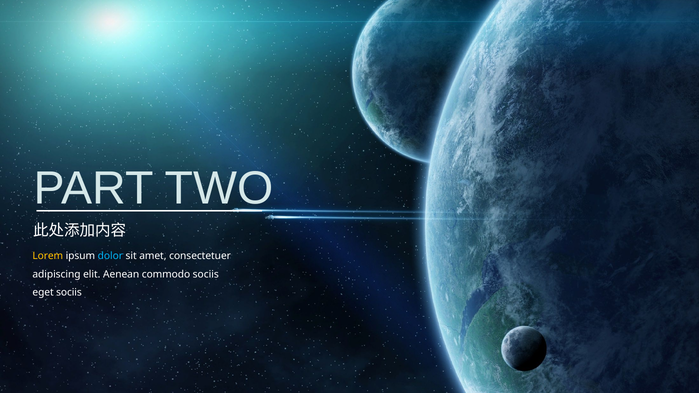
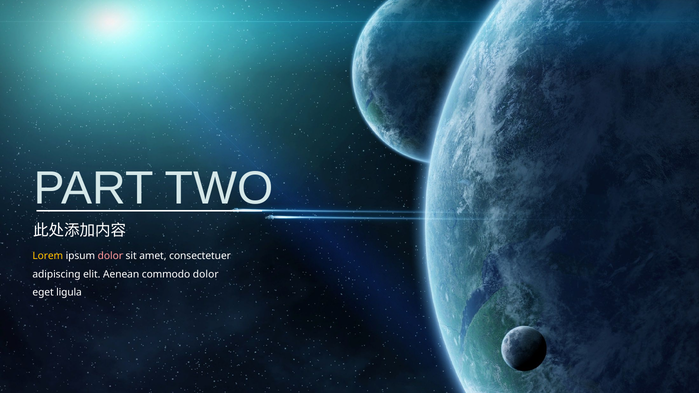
dolor at (110, 256) colour: light blue -> pink
commodo sociis: sociis -> dolor
eget sociis: sociis -> ligula
